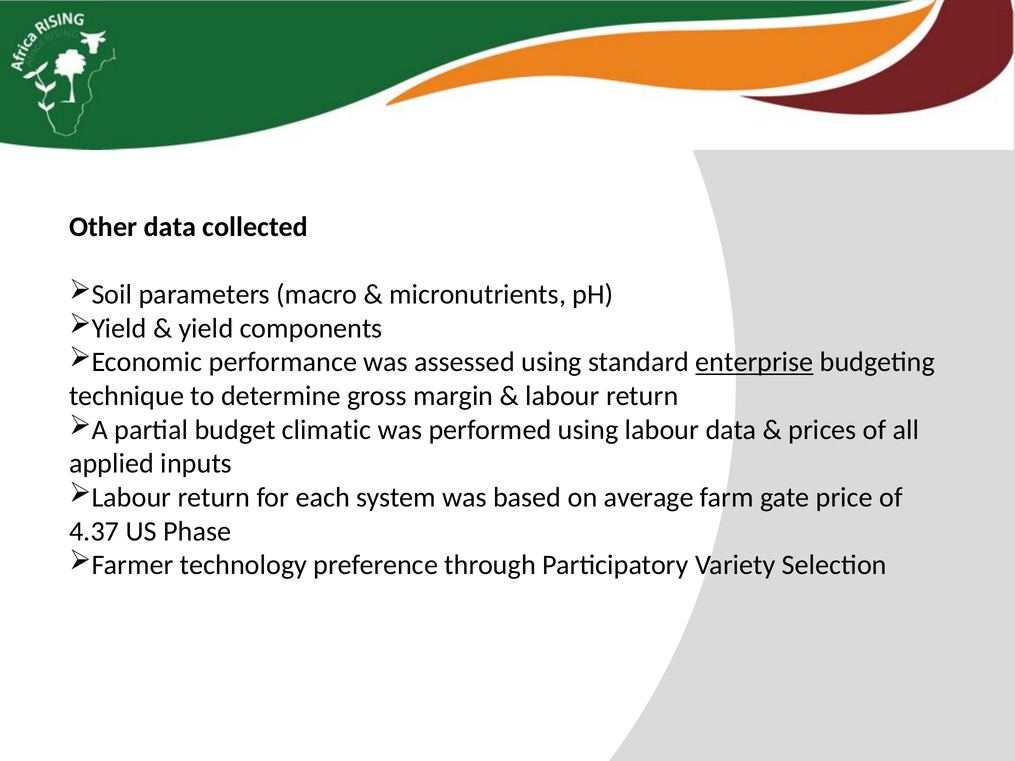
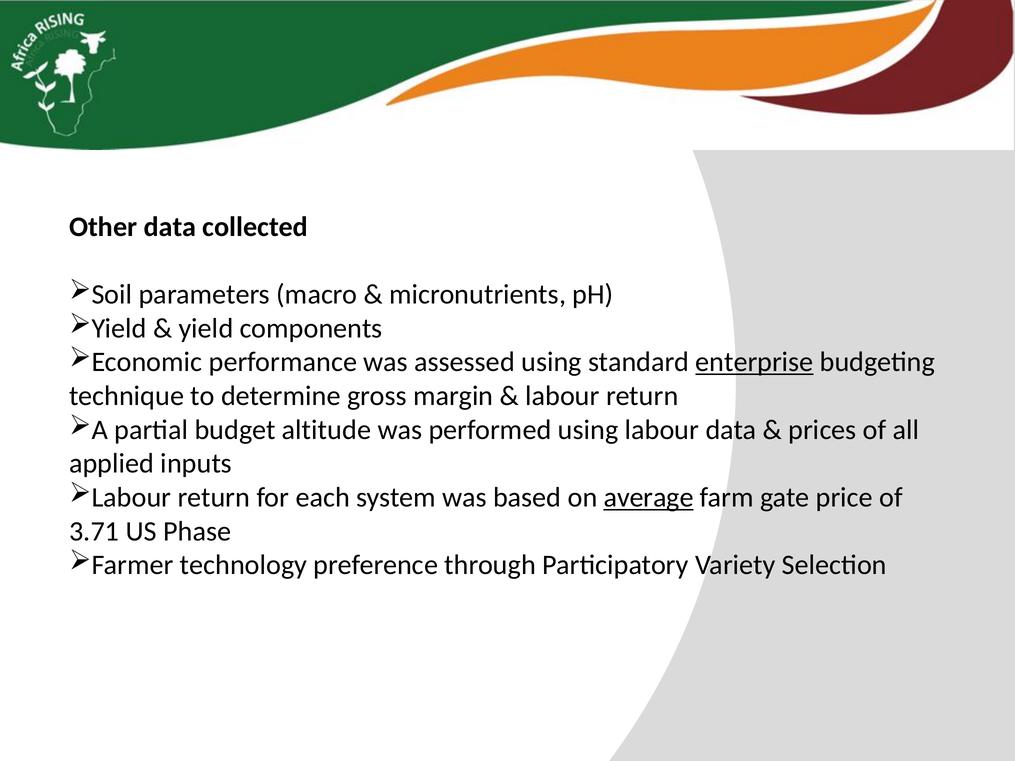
climatic: climatic -> altitude
average underline: none -> present
4.37: 4.37 -> 3.71
